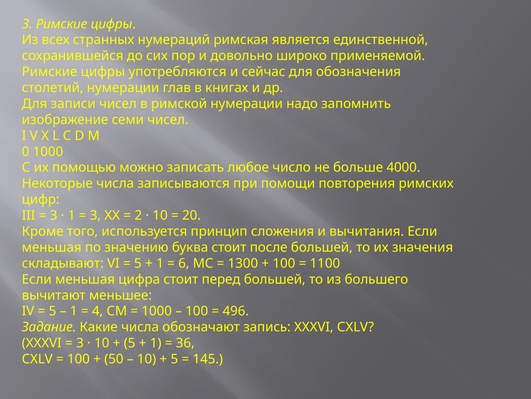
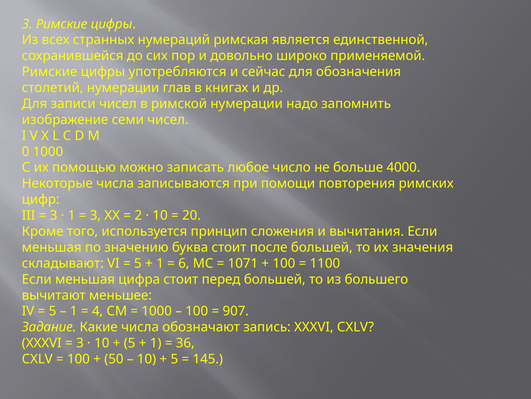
1300: 1300 -> 1071
496: 496 -> 907
